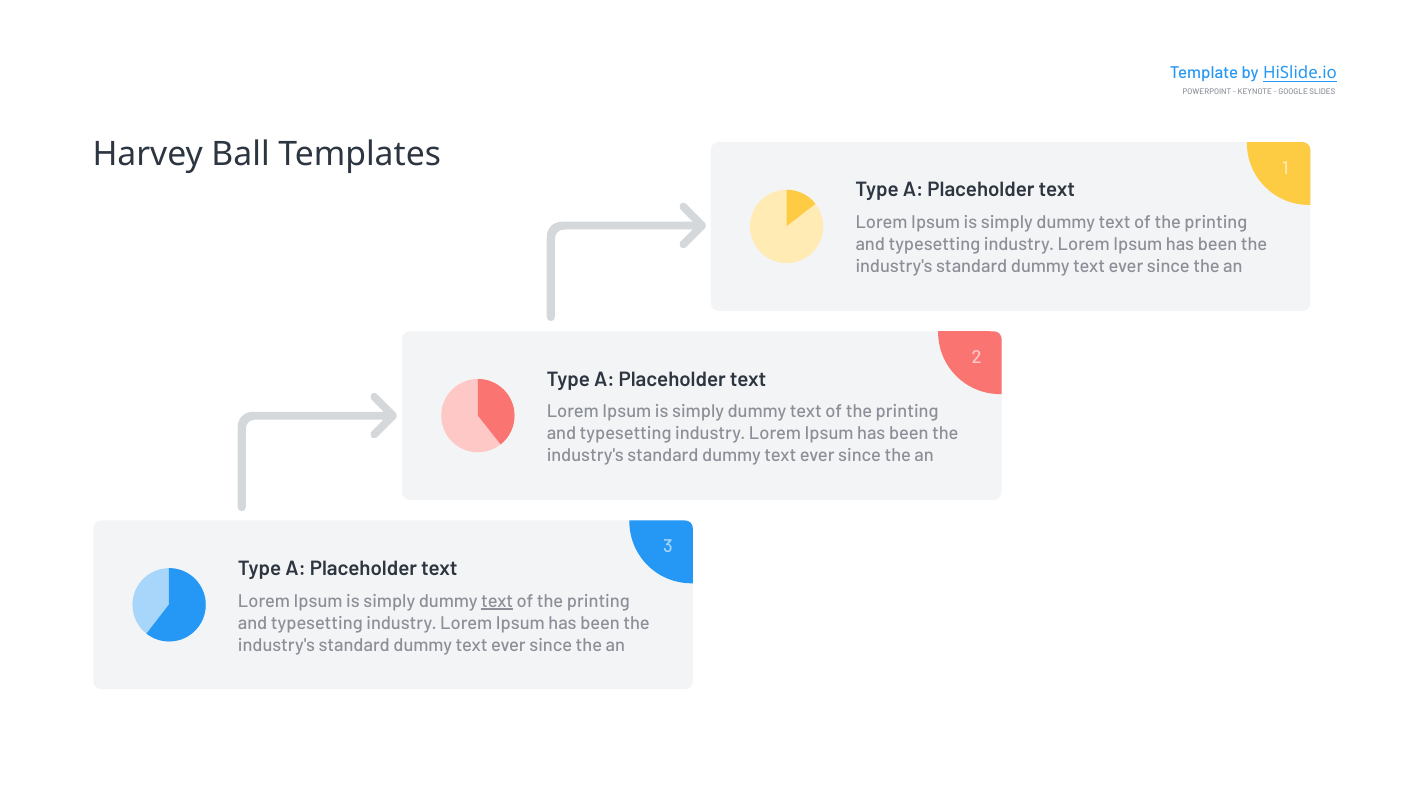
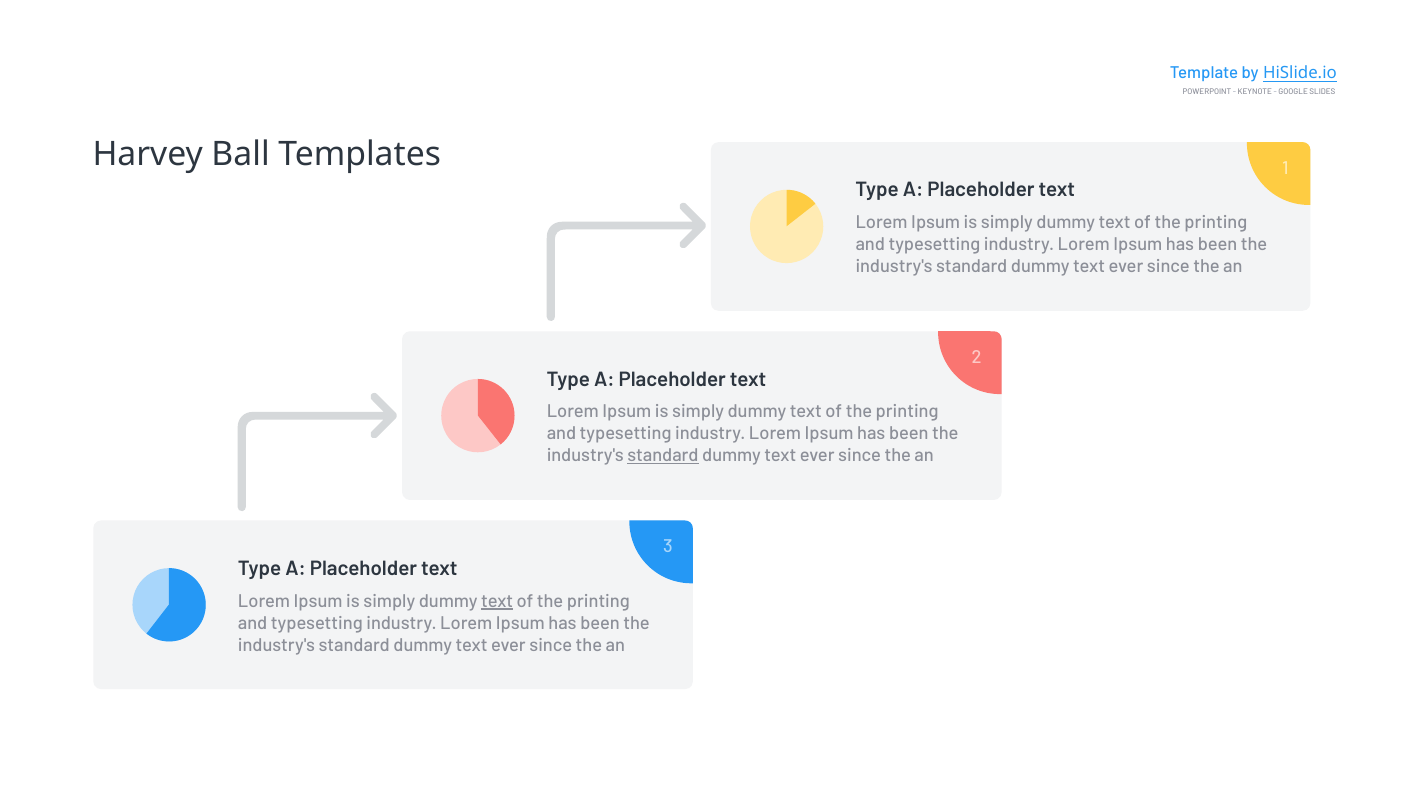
standard at (663, 456) underline: none -> present
